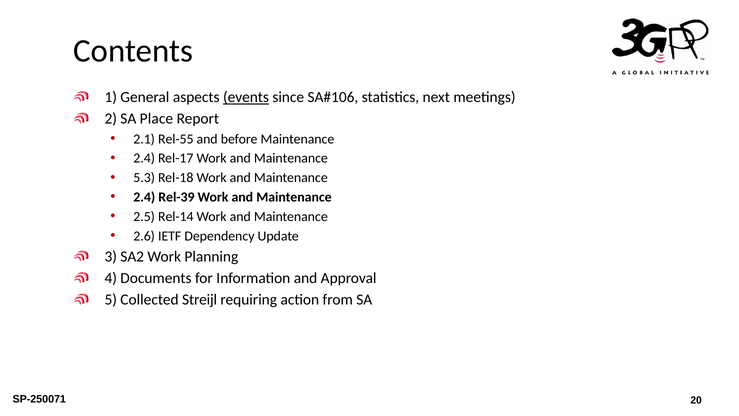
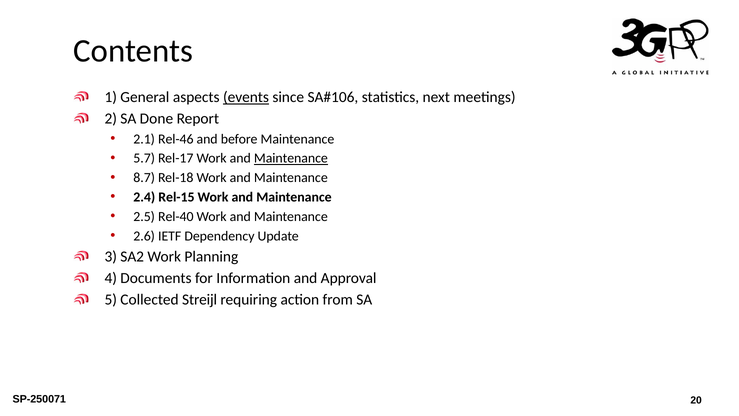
Place: Place -> Done
Rel-55: Rel-55 -> Rel-46
2.4 at (144, 158): 2.4 -> 5.7
Maintenance at (291, 158) underline: none -> present
5.3: 5.3 -> 8.7
Rel-39: Rel-39 -> Rel-15
Rel-14: Rel-14 -> Rel-40
